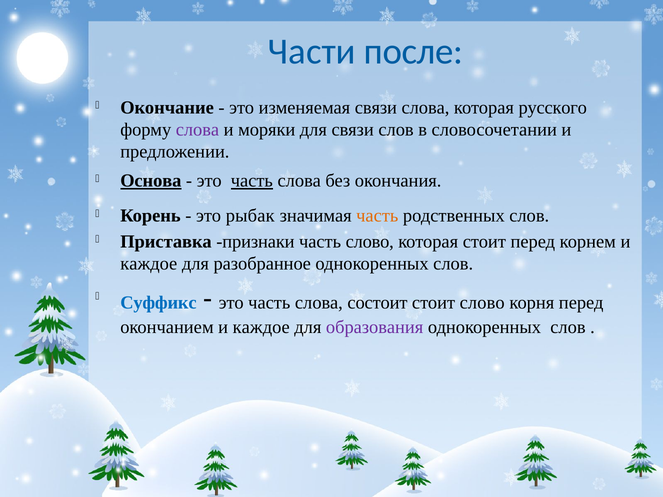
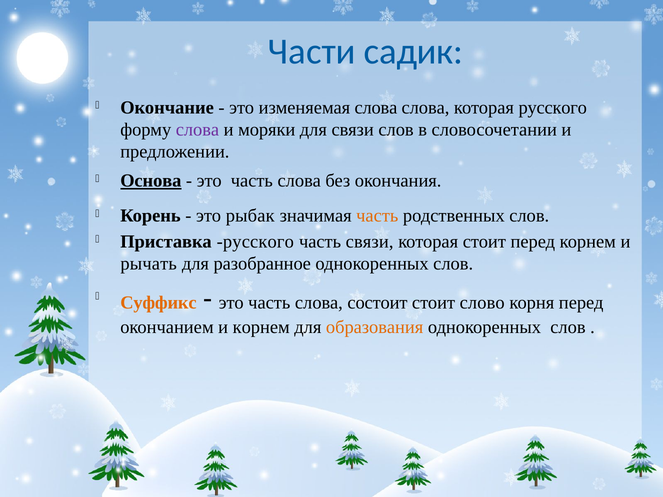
после: после -> садик
изменяемая связи: связи -> слова
часть at (252, 181) underline: present -> none
Приставка признаки: признаки -> русского
часть слово: слово -> связи
каждое at (149, 264): каждое -> рычать
Суффикс colour: blue -> orange
окончанием и каждое: каждое -> корнем
образования colour: purple -> orange
